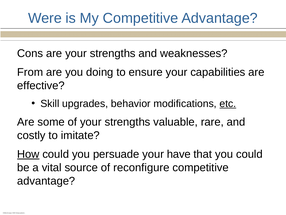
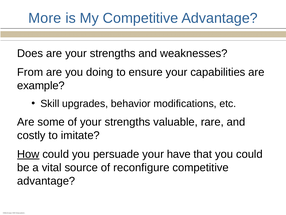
Were: Were -> More
Cons: Cons -> Does
effective: effective -> example
etc underline: present -> none
